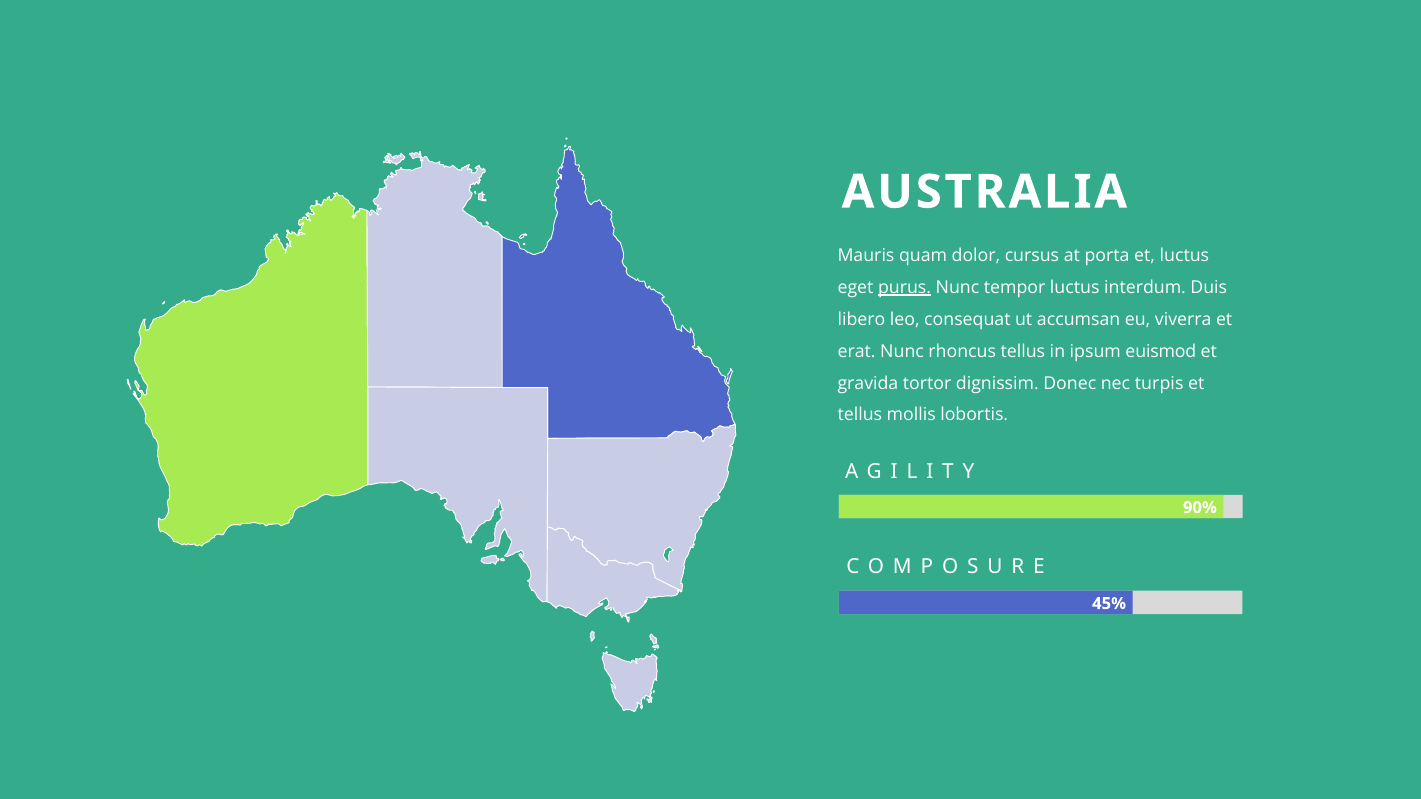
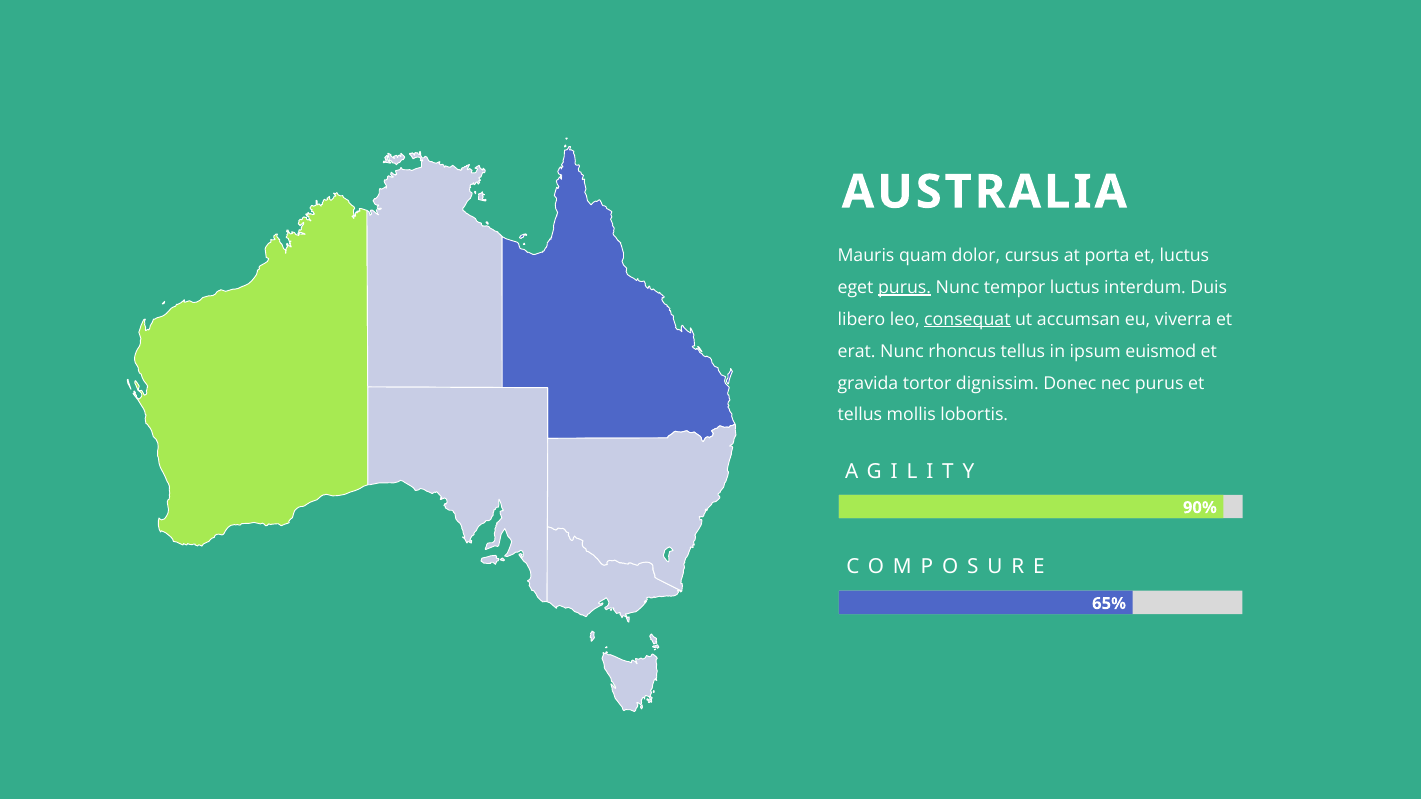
consequat underline: none -> present
nec turpis: turpis -> purus
45%: 45% -> 65%
